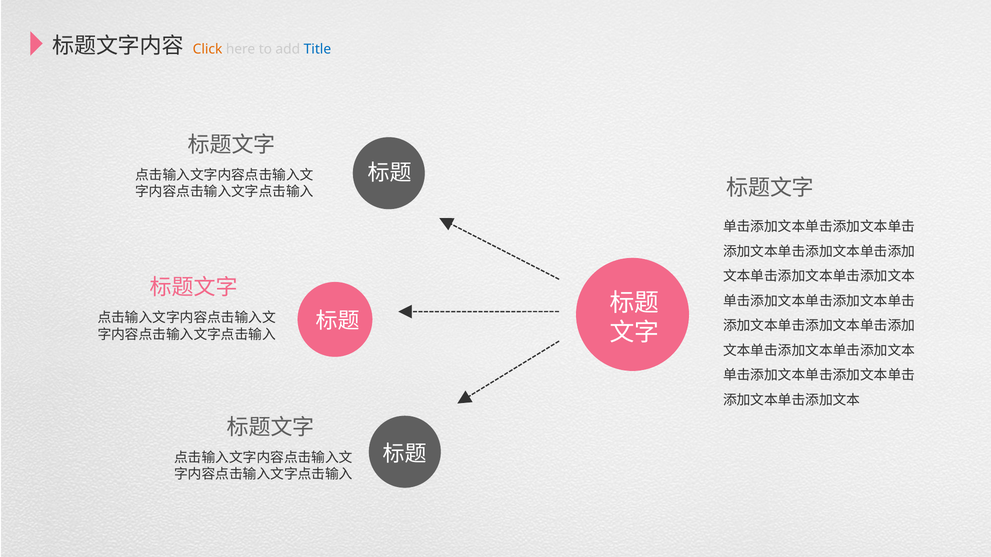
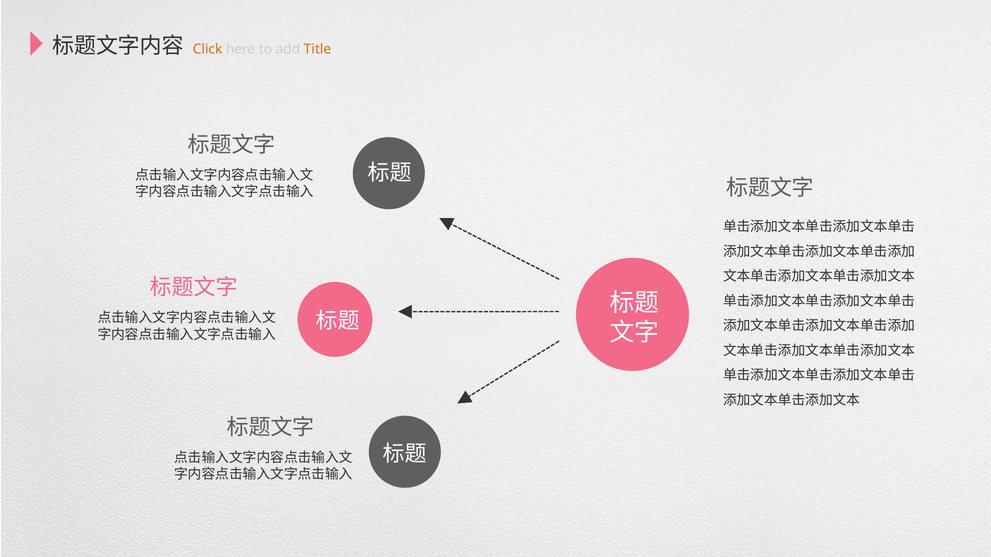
Title colour: blue -> orange
